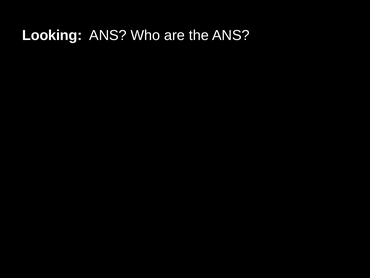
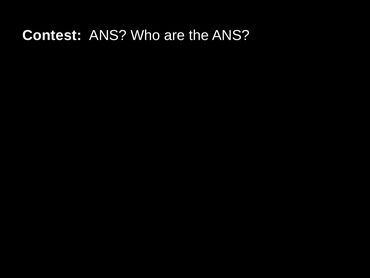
Looking: Looking -> Contest
